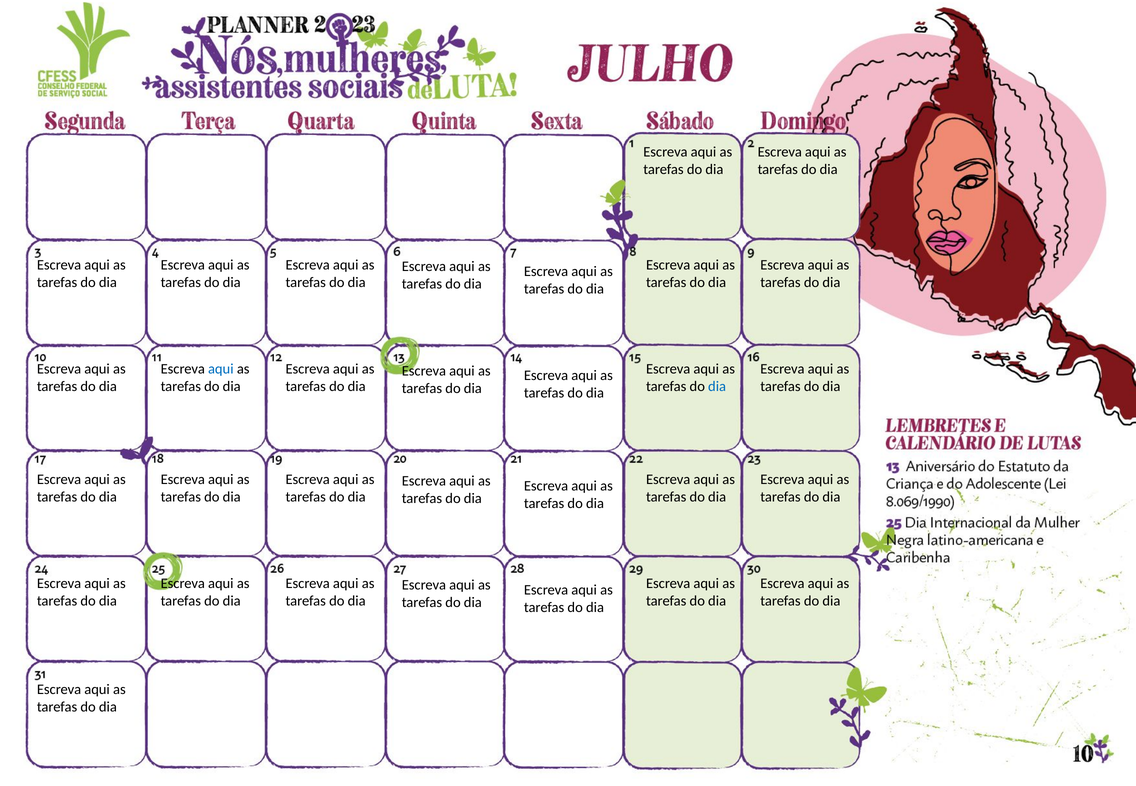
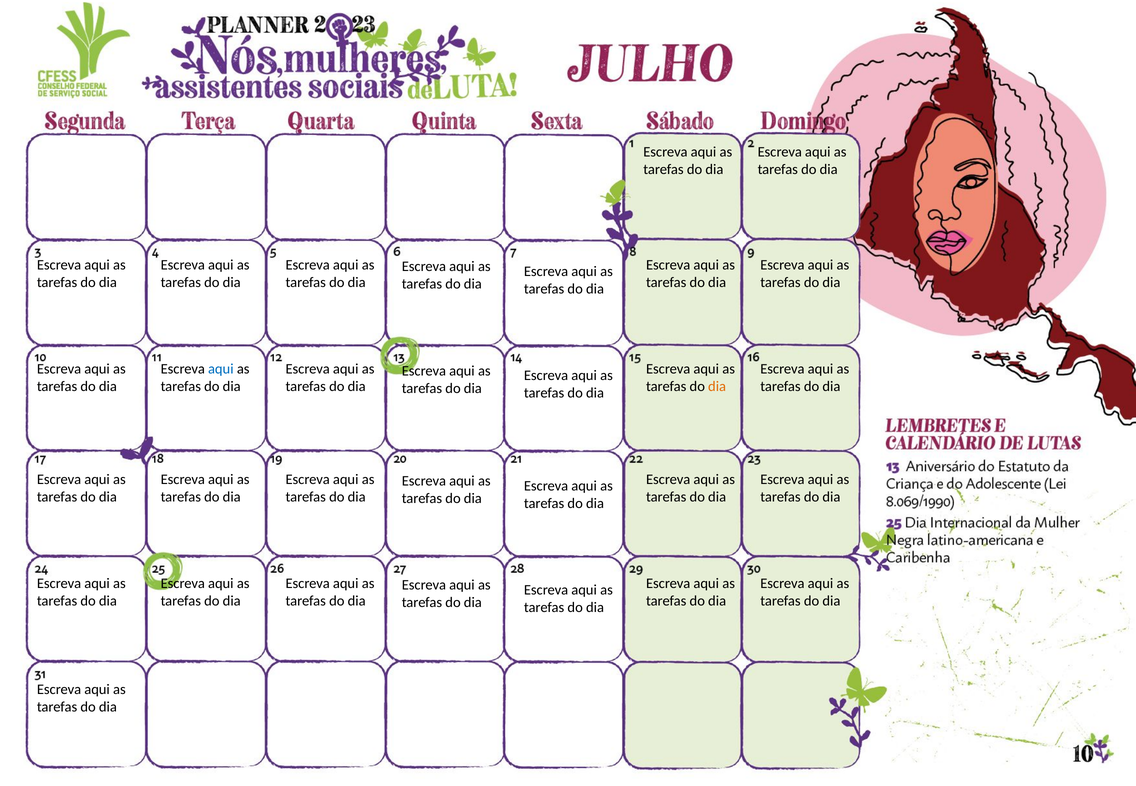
dia at (717, 387) colour: blue -> orange
